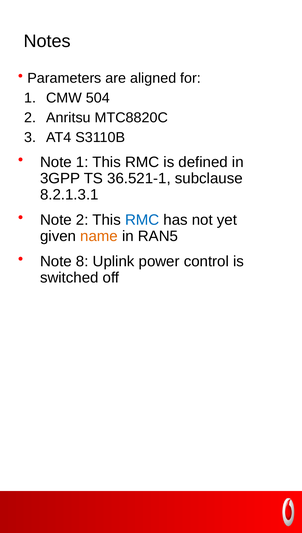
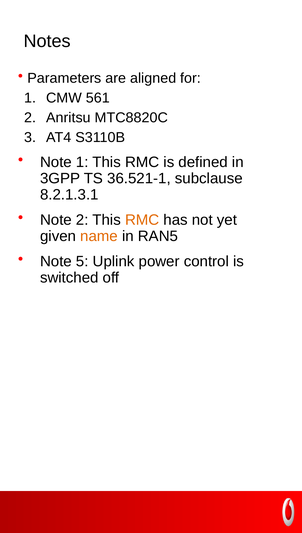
504: 504 -> 561
RMC at (142, 220) colour: blue -> orange
8: 8 -> 5
